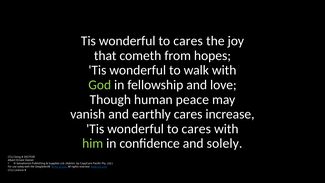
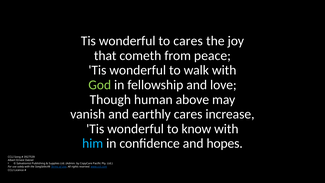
hopes: hopes -> peace
peace: peace -> above
cares at (196, 129): cares -> know
him colour: light green -> light blue
and solely: solely -> hopes
